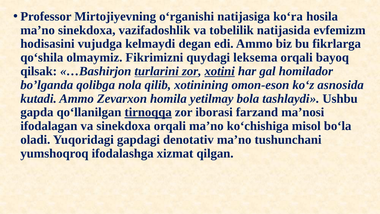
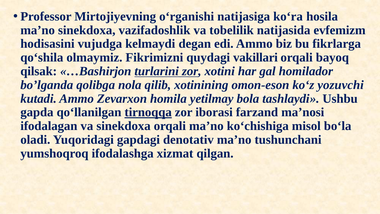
leksema: leksema -> vakillari
xotini underline: present -> none
asnosida: asnosida -> yozuvchi
